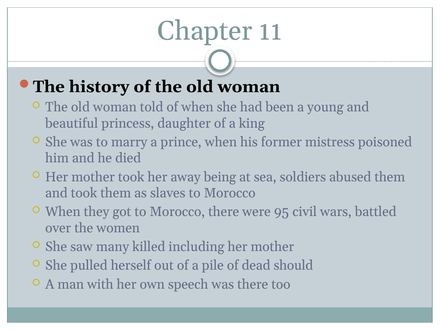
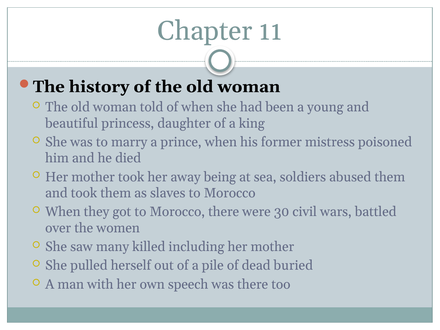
95: 95 -> 30
should: should -> buried
